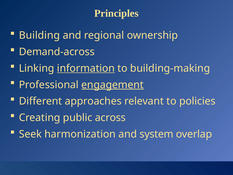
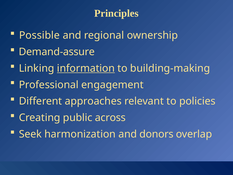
Building: Building -> Possible
Demand-across: Demand-across -> Demand-assure
engagement underline: present -> none
system: system -> donors
